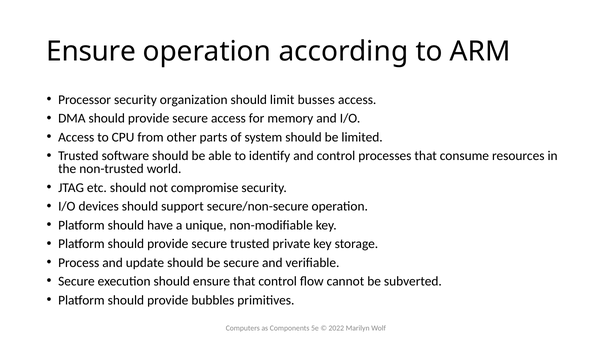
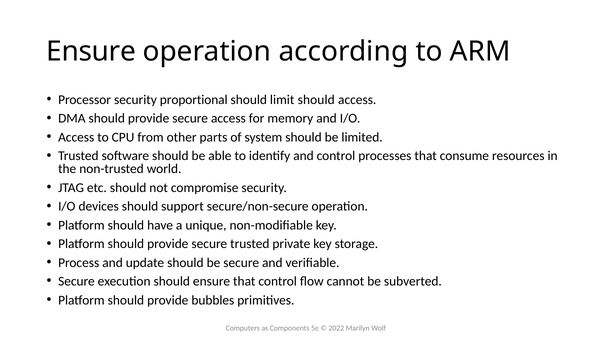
organization: organization -> proportional
limit busses: busses -> should
